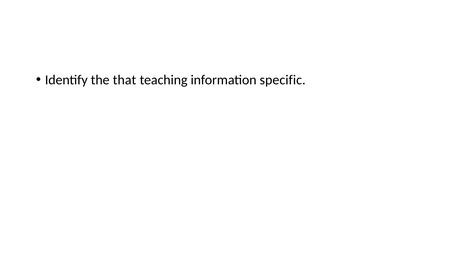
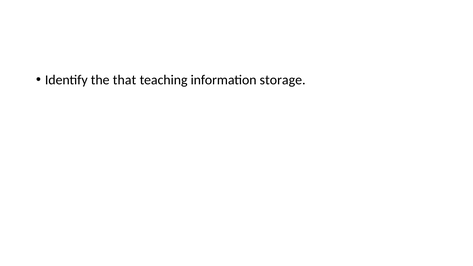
specific: specific -> storage
